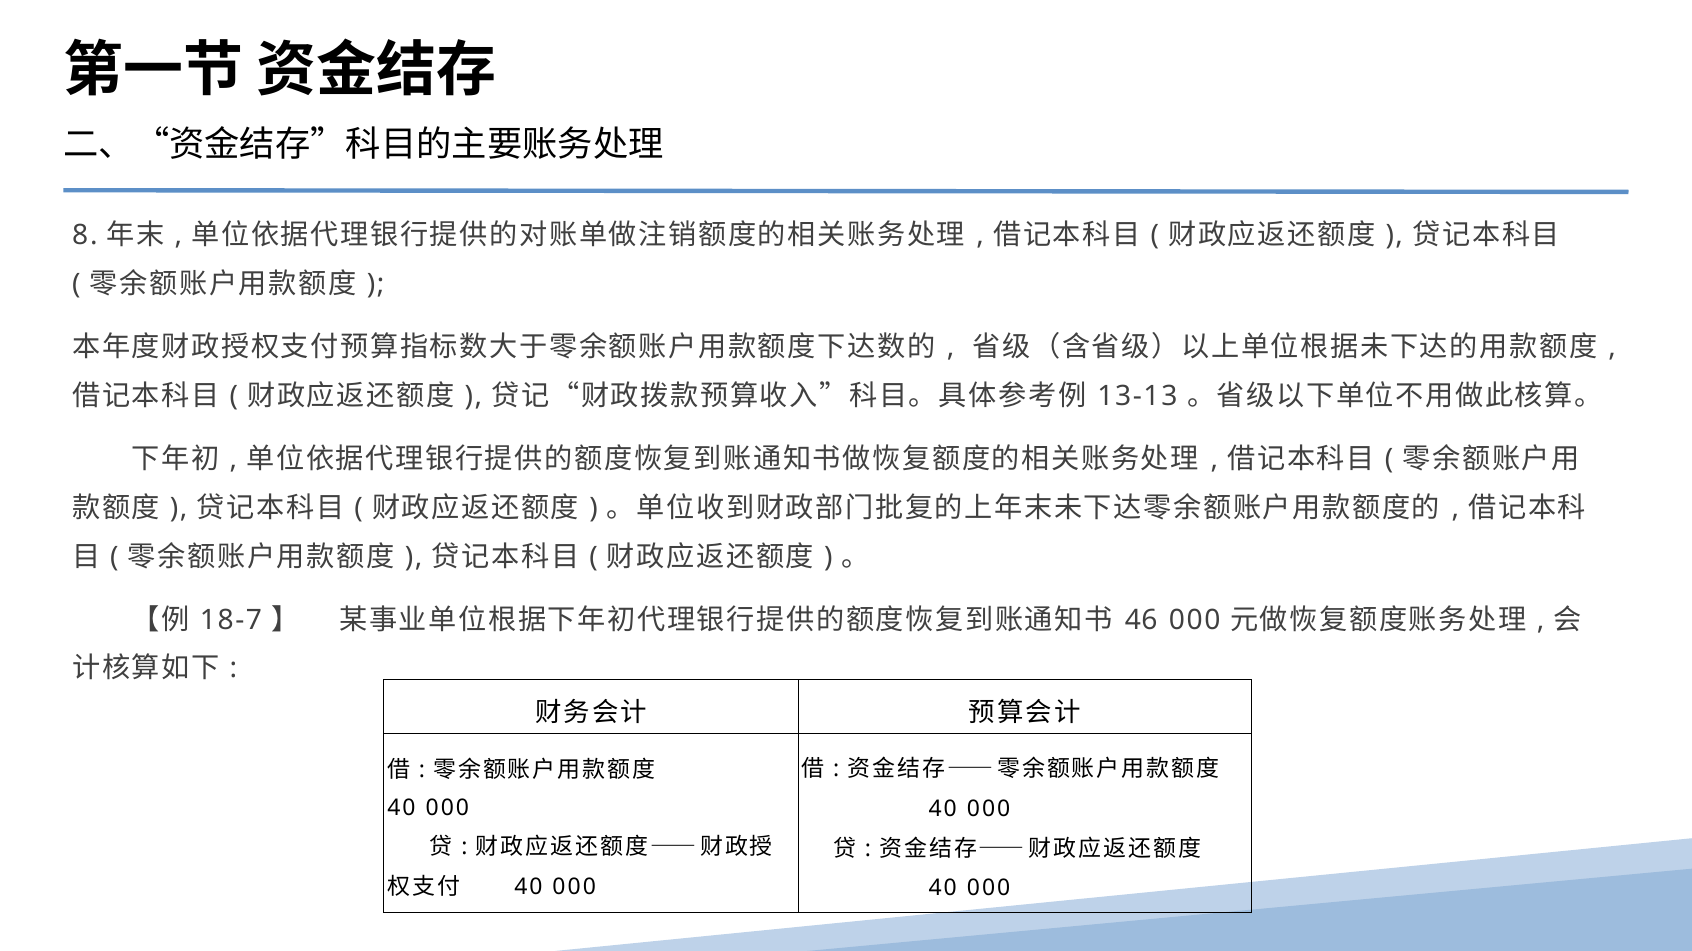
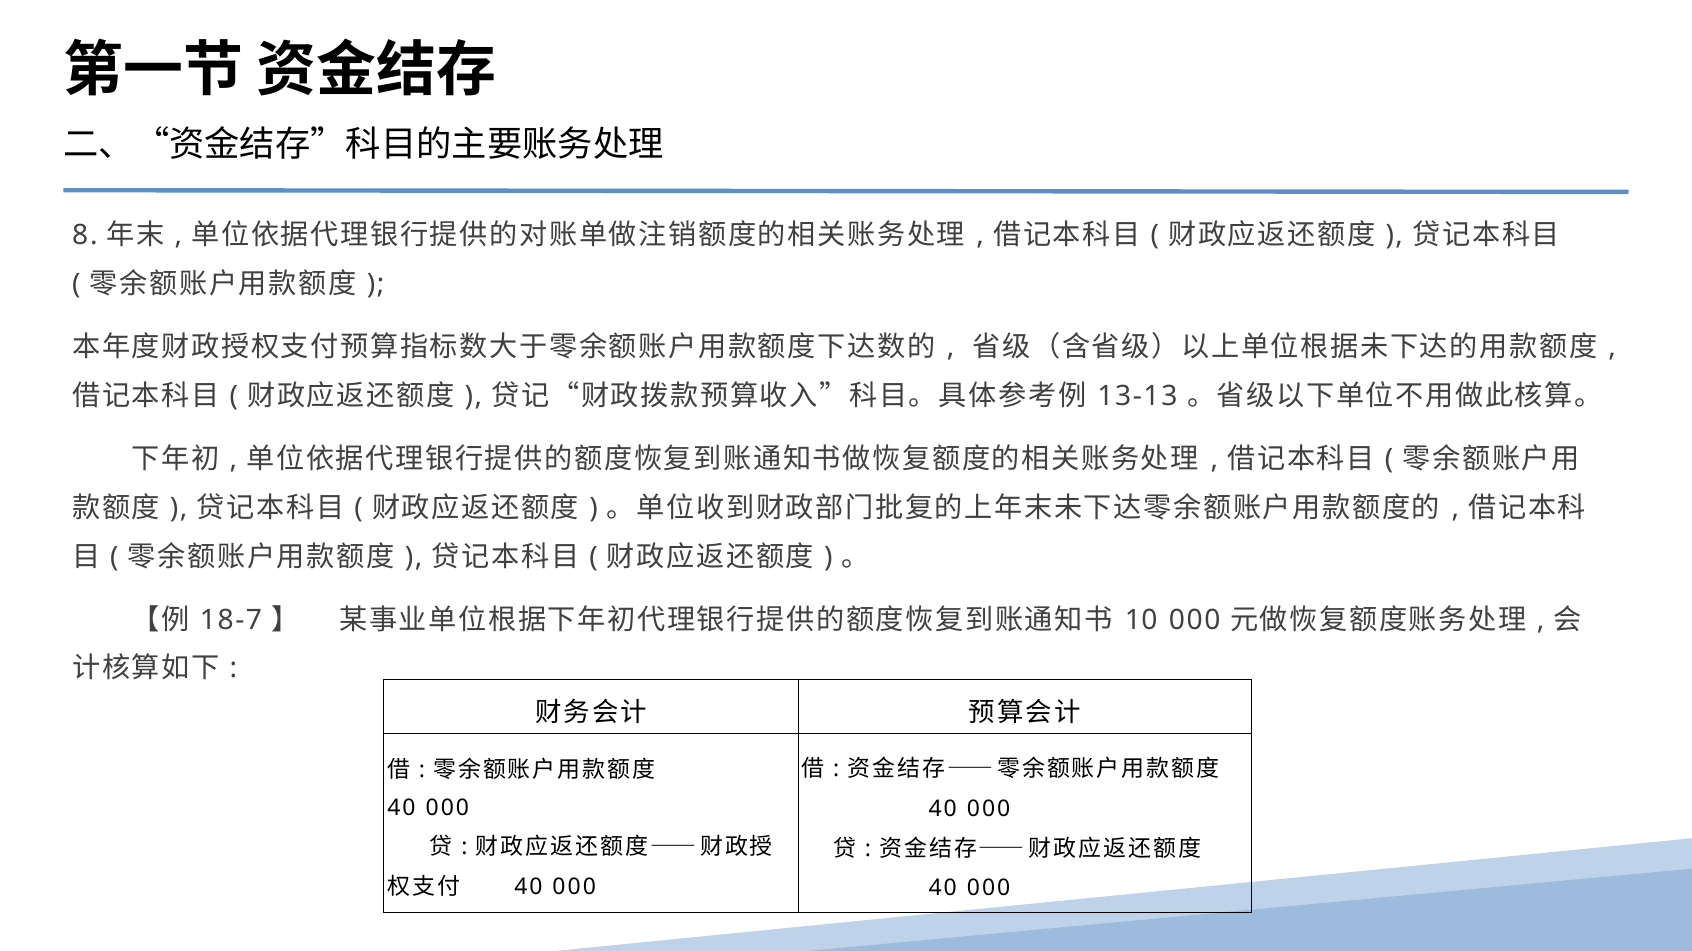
46: 46 -> 10
